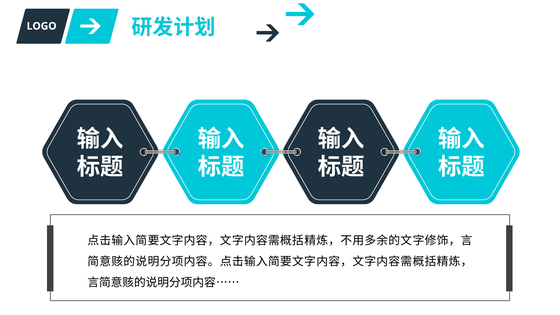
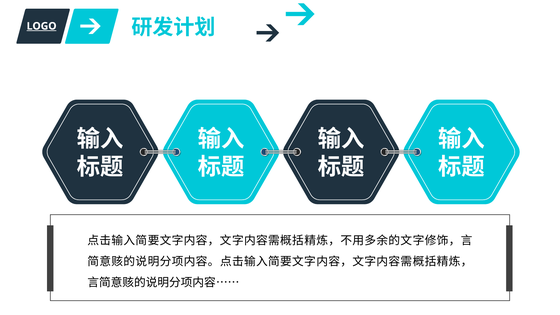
LOGO underline: none -> present
